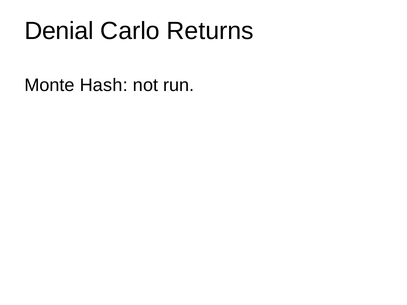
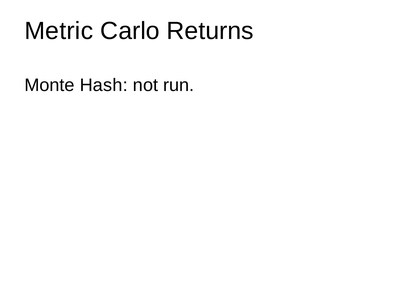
Denial: Denial -> Metric
